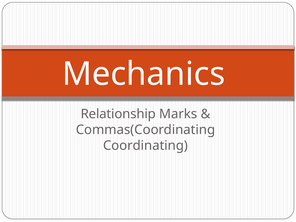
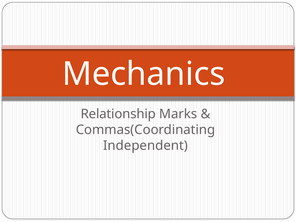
Coordinating: Coordinating -> Independent
